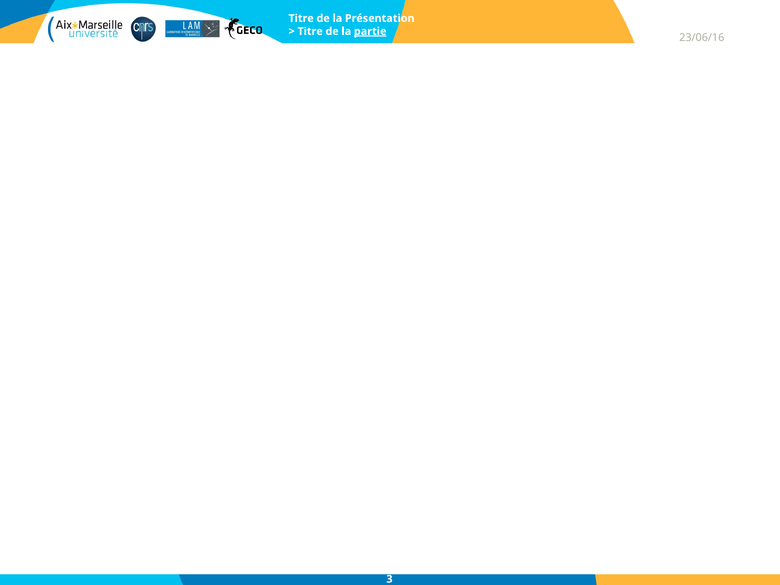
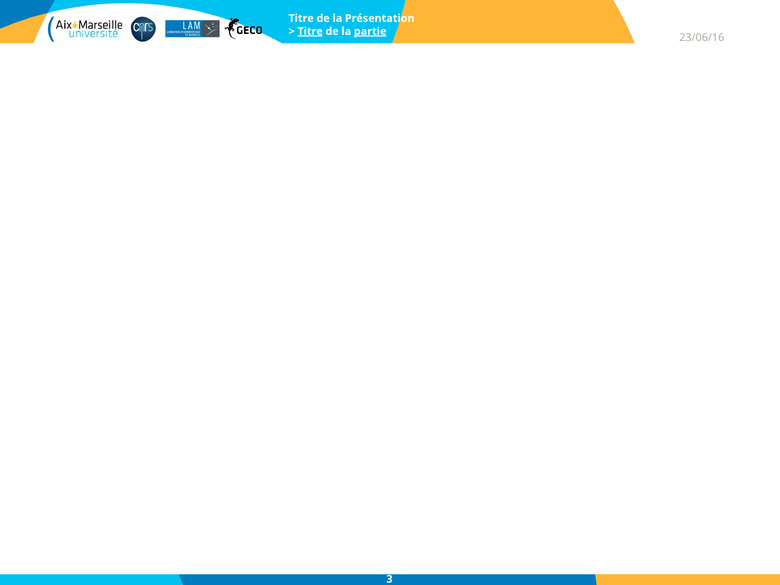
Titre at (310, 31) underline: none -> present
